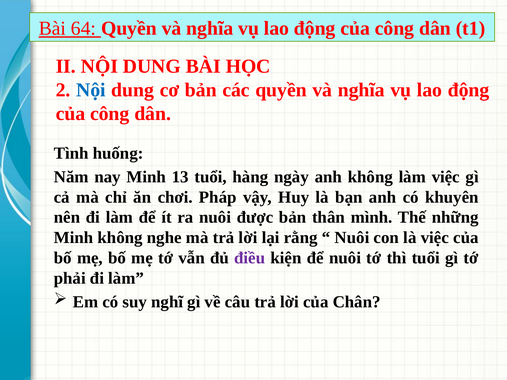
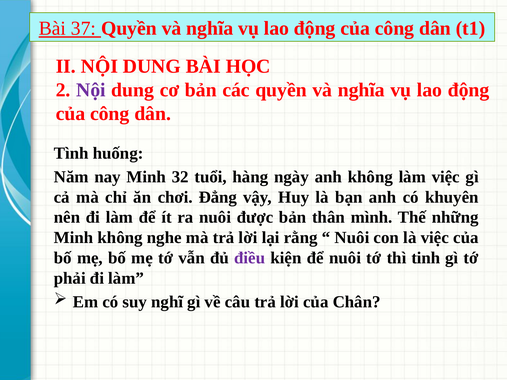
64: 64 -> 37
Nội at (91, 90) colour: blue -> purple
13: 13 -> 32
Pháp: Pháp -> Đẳng
thì tuổi: tuổi -> tinh
